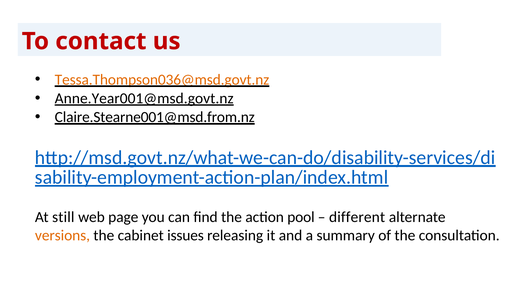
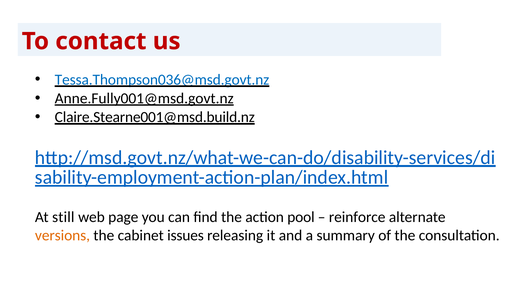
Tessa.Thompson036@msd.govt.nz colour: orange -> blue
Anne.Year001@msd.govt.nz: Anne.Year001@msd.govt.nz -> Anne.Fully001@msd.govt.nz
Claire.Stearne001@msd.from.nz: Claire.Stearne001@msd.from.nz -> Claire.Stearne001@msd.build.nz
different: different -> reinforce
